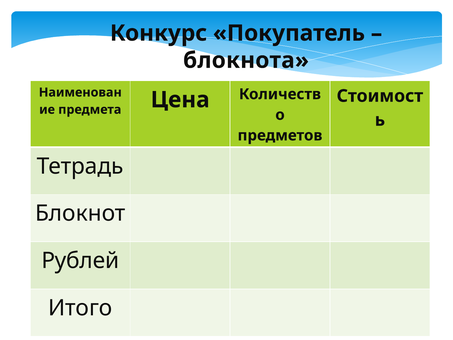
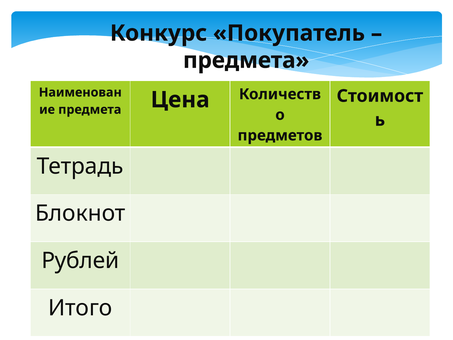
блокнота at (246, 60): блокнота -> предмета
